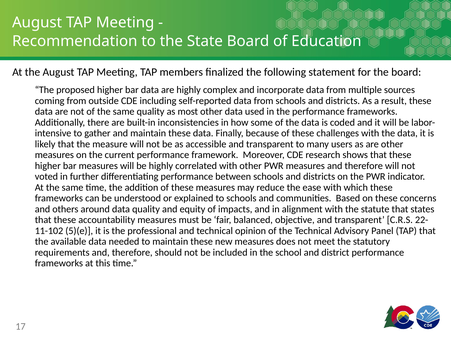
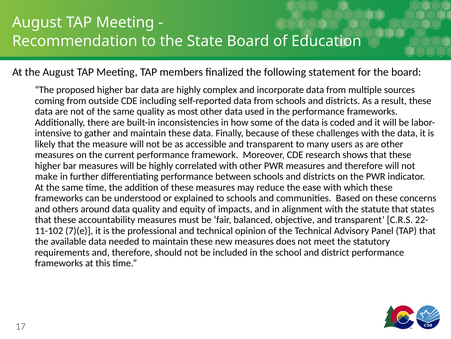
voted: voted -> make
5)(e: 5)(e -> 7)(e
